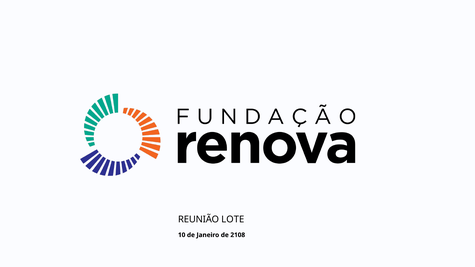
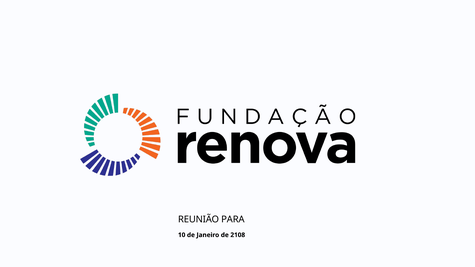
LOTE: LOTE -> PARA
